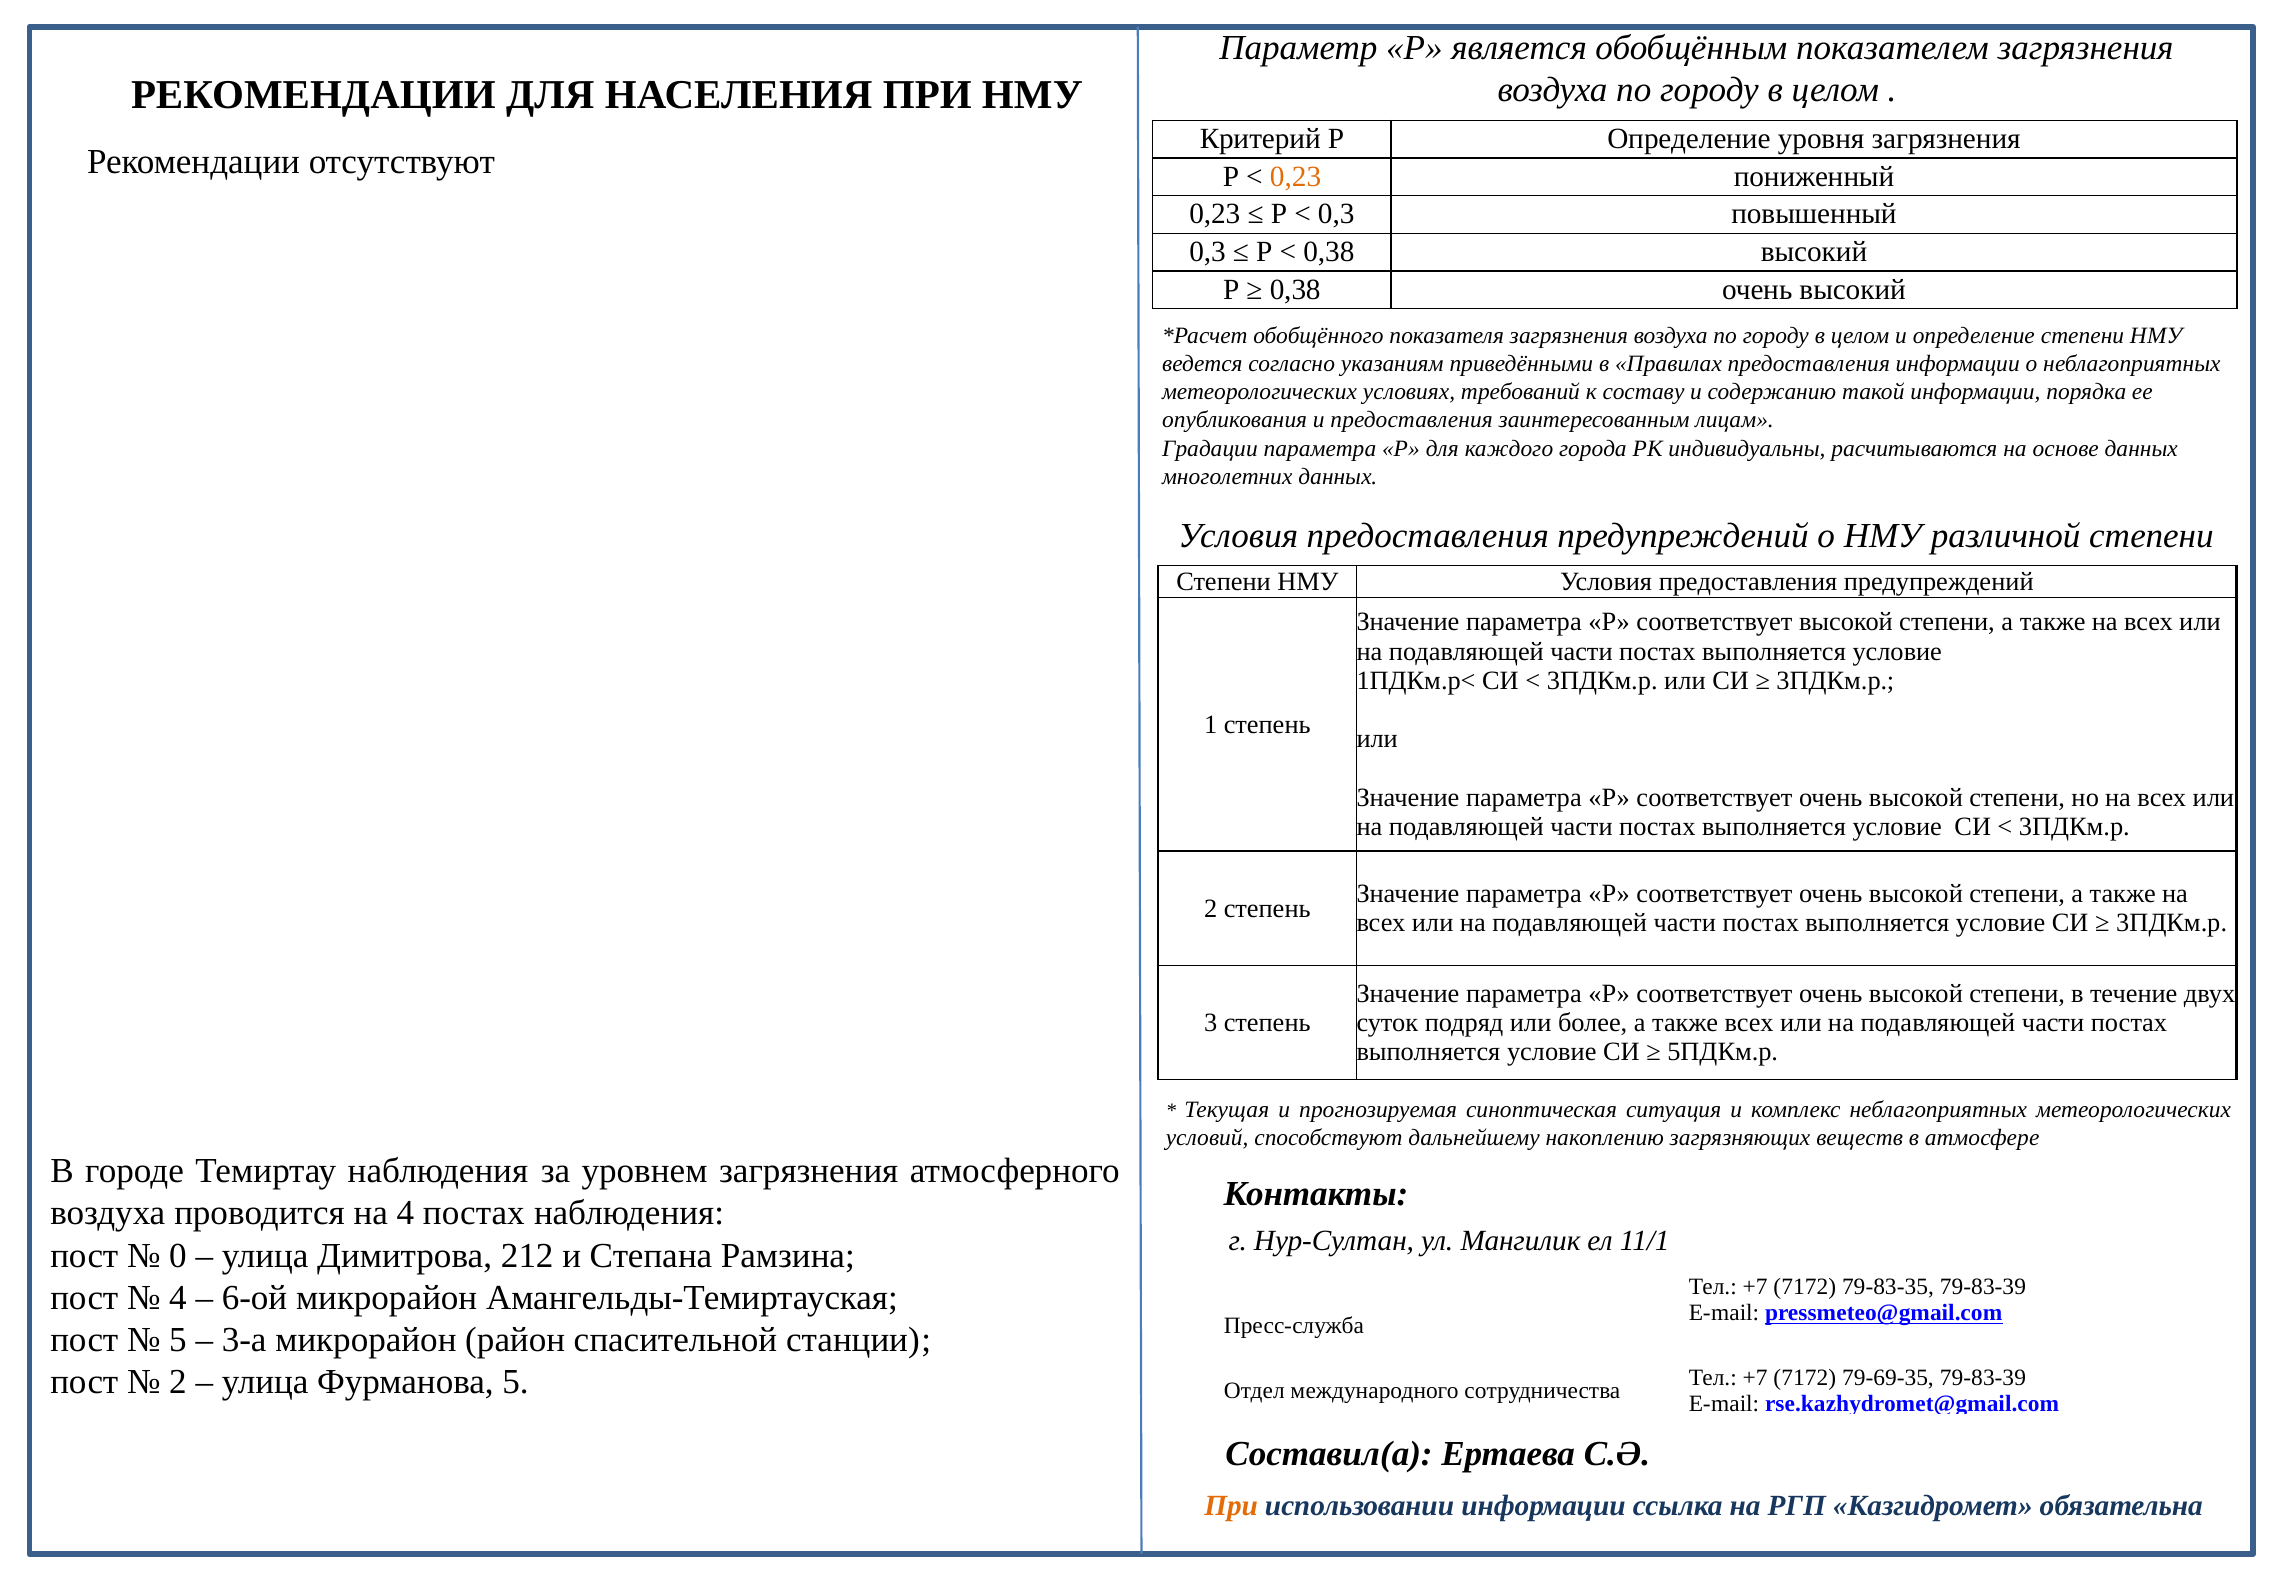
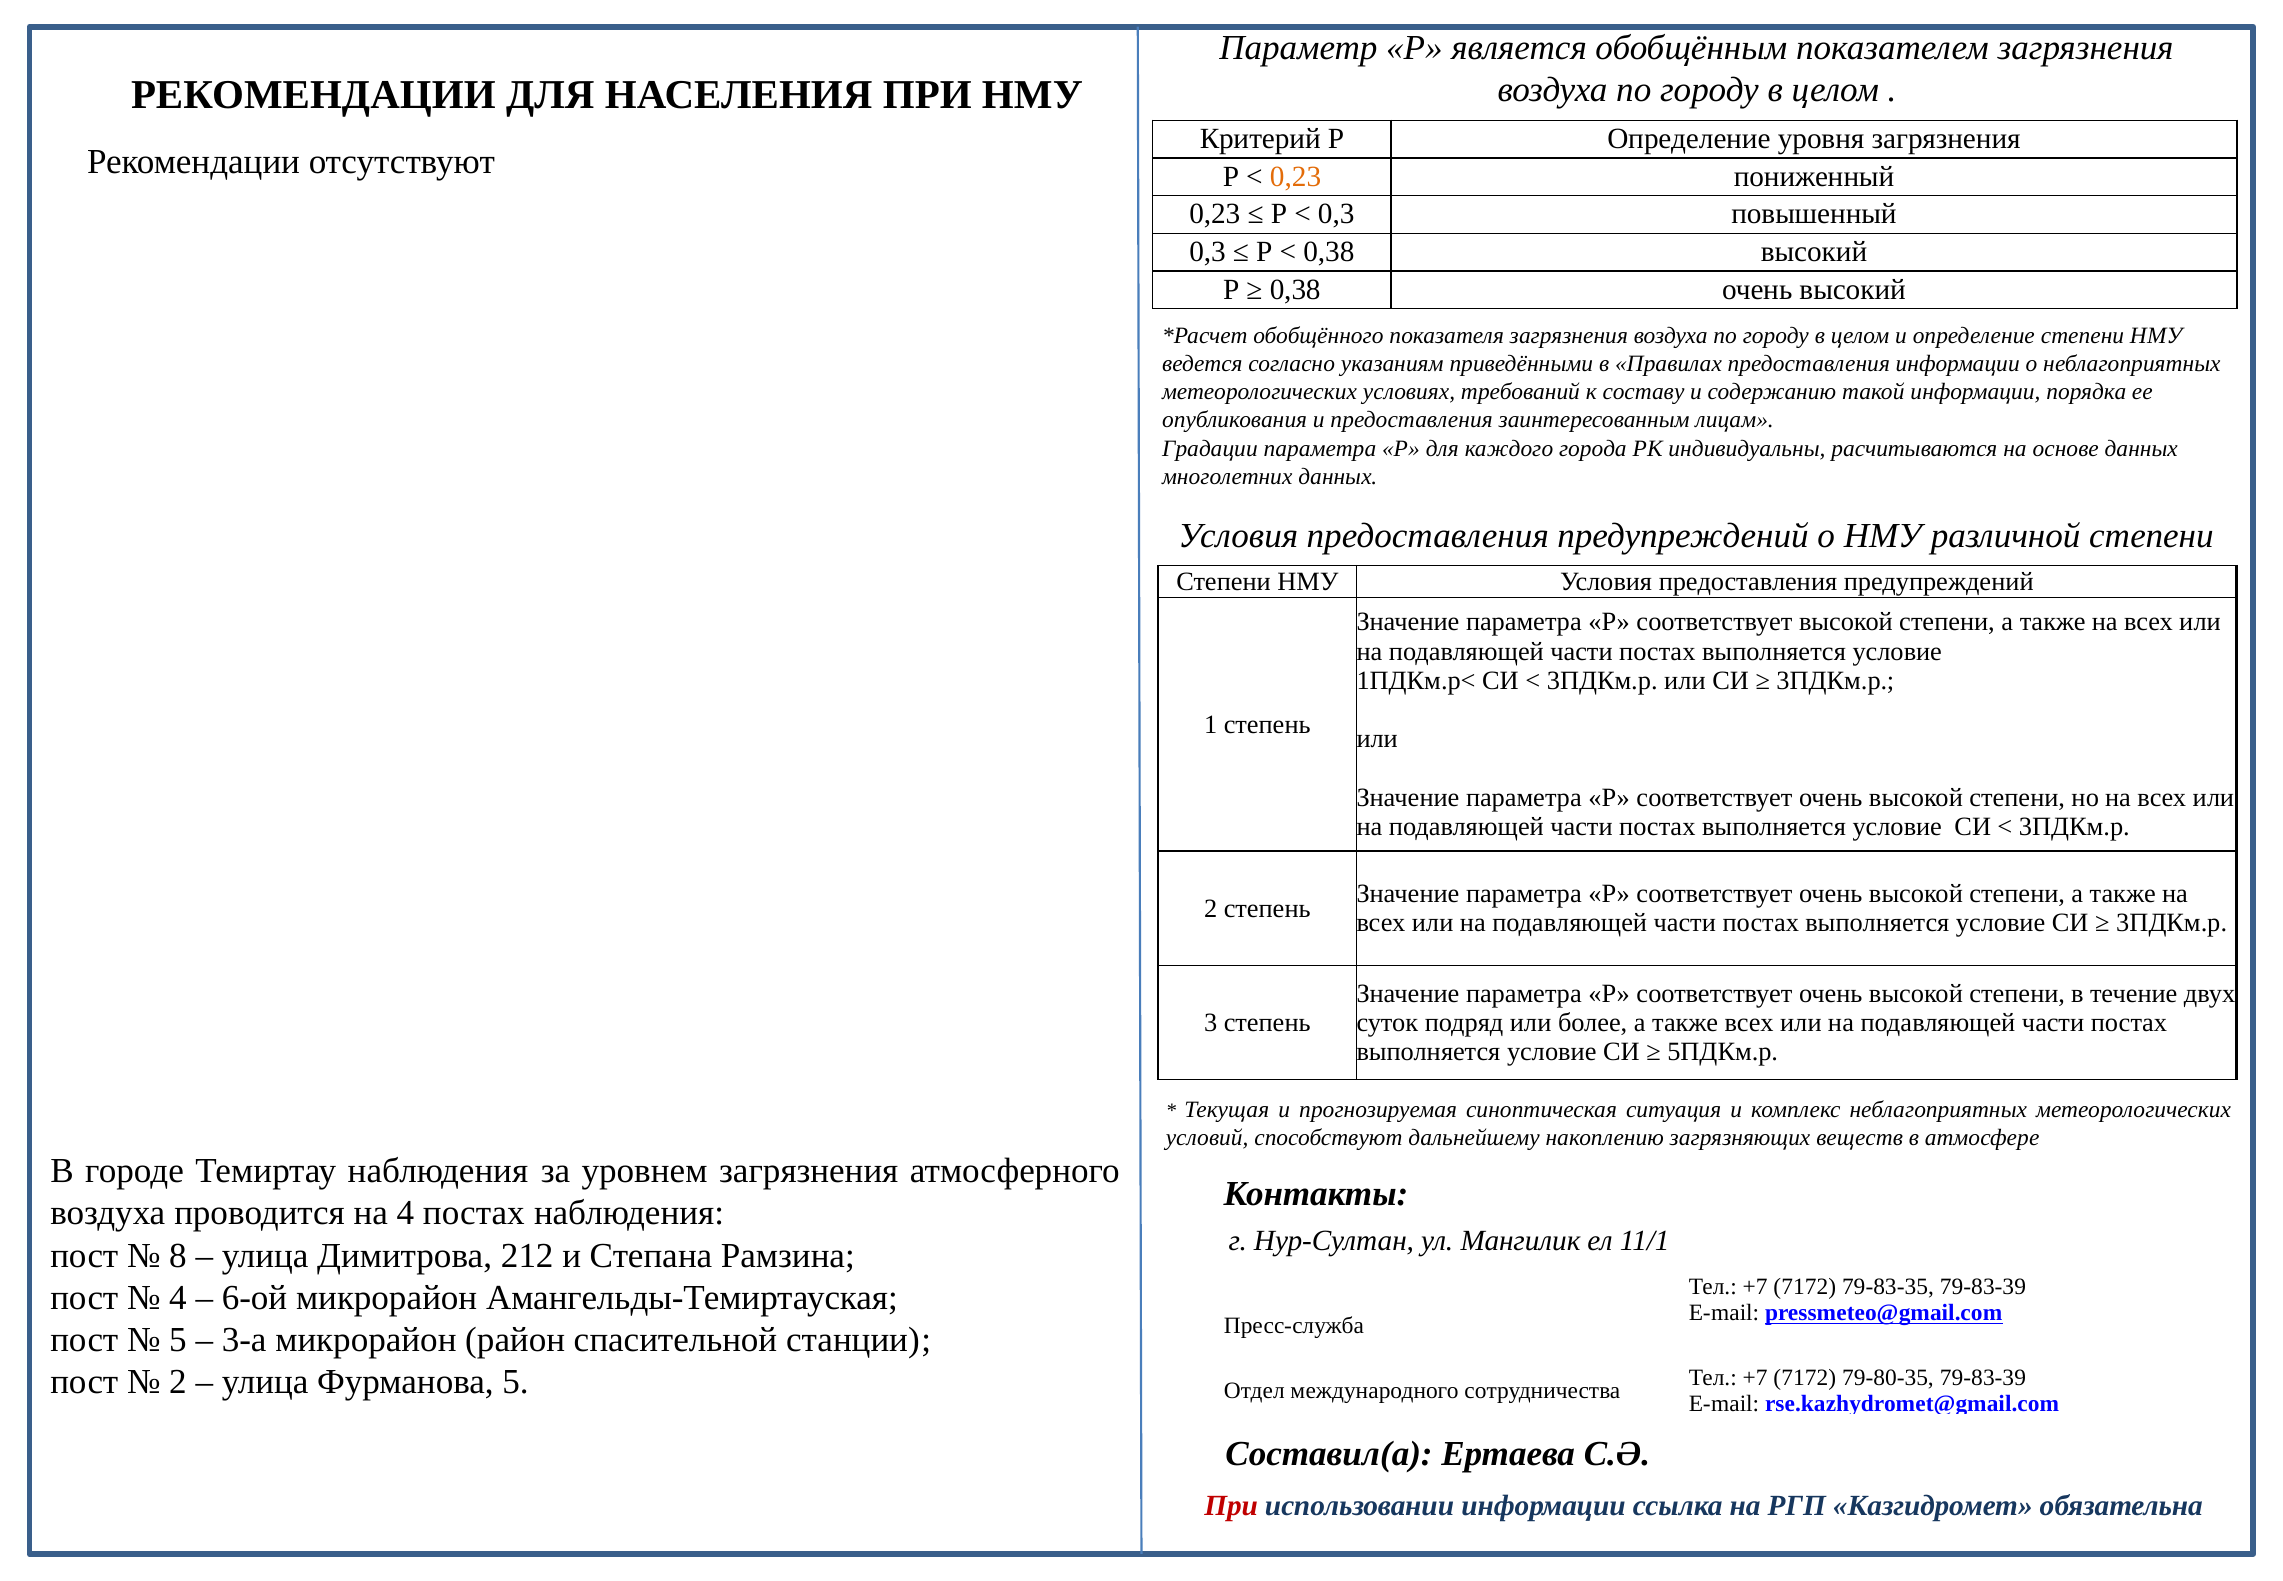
0: 0 -> 8
79-69-35: 79-69-35 -> 79-80-35
При at (1231, 1505) colour: orange -> red
